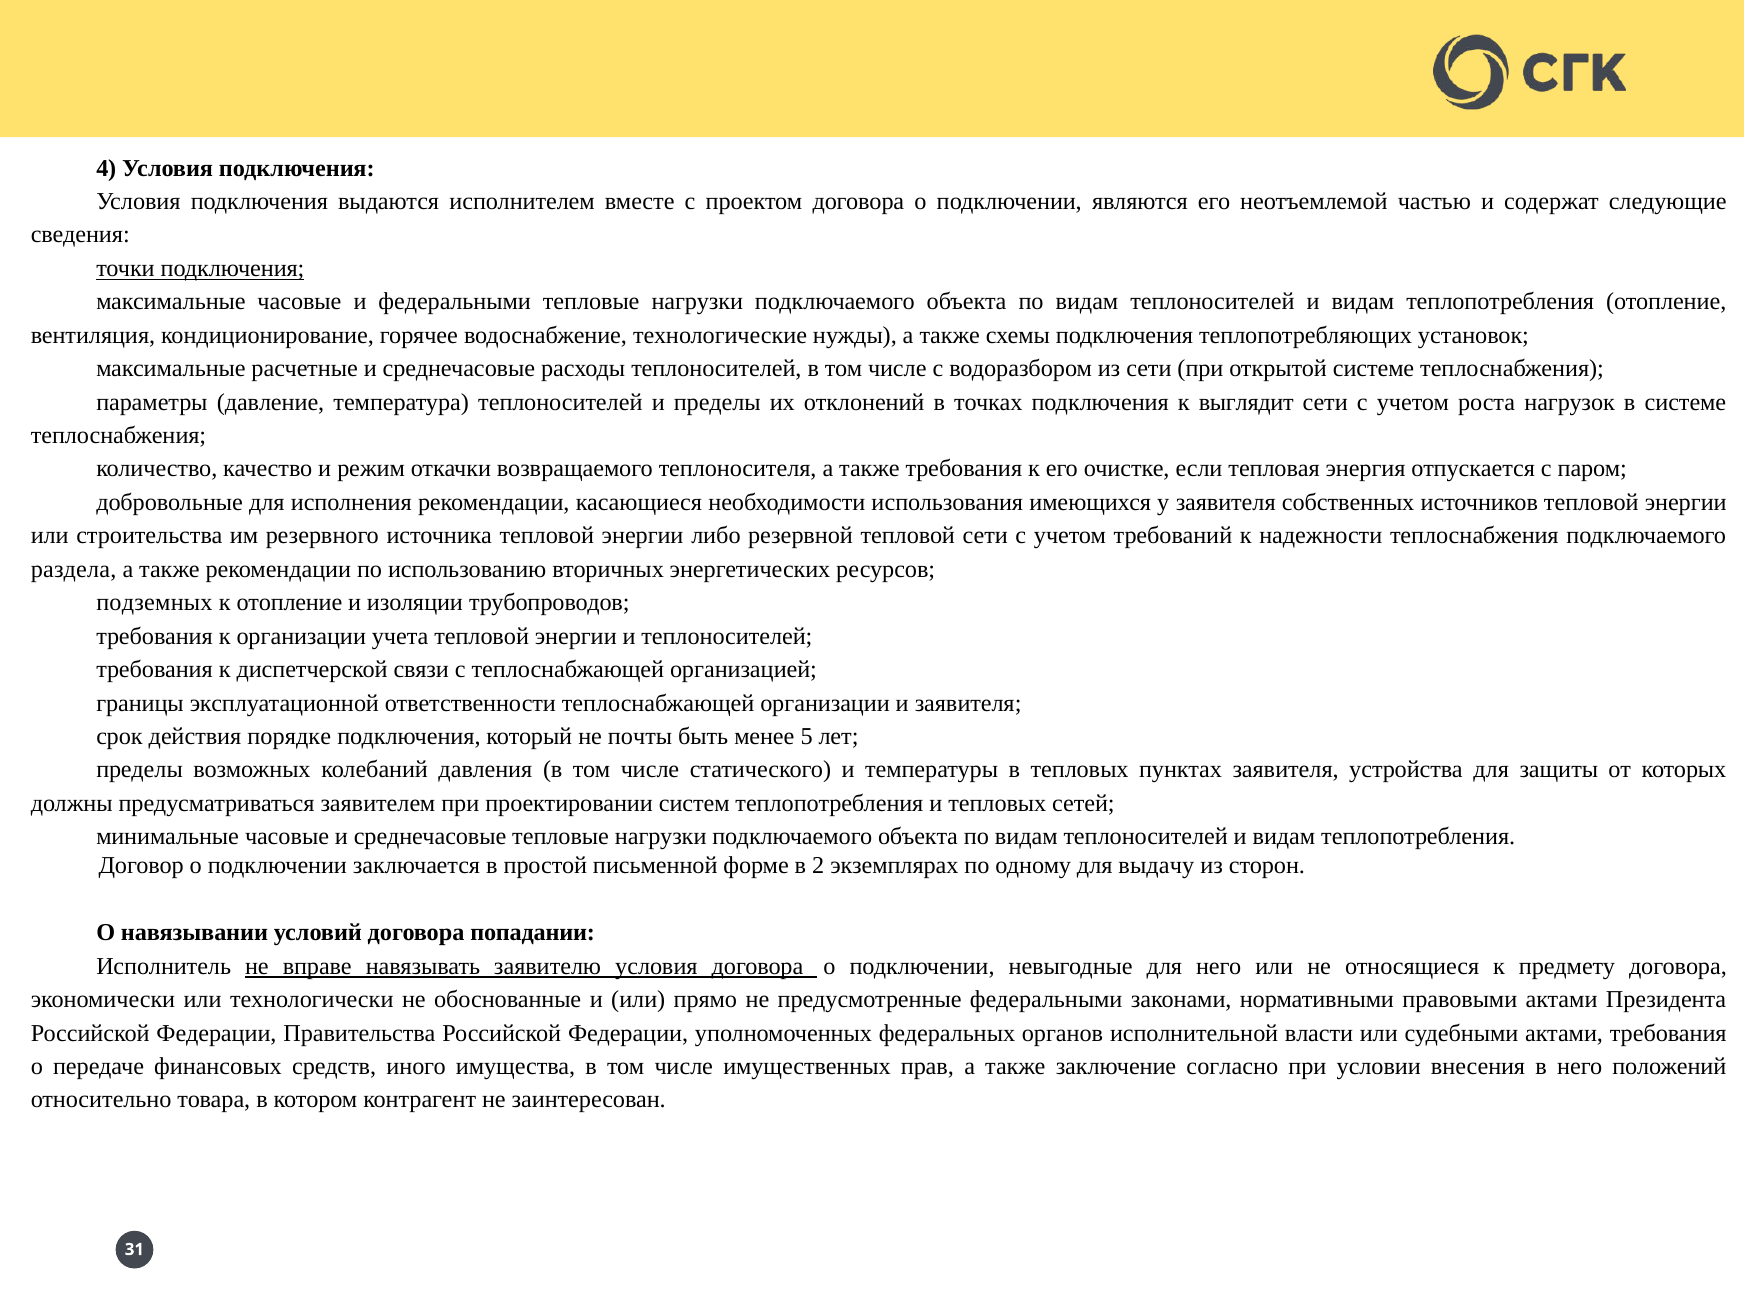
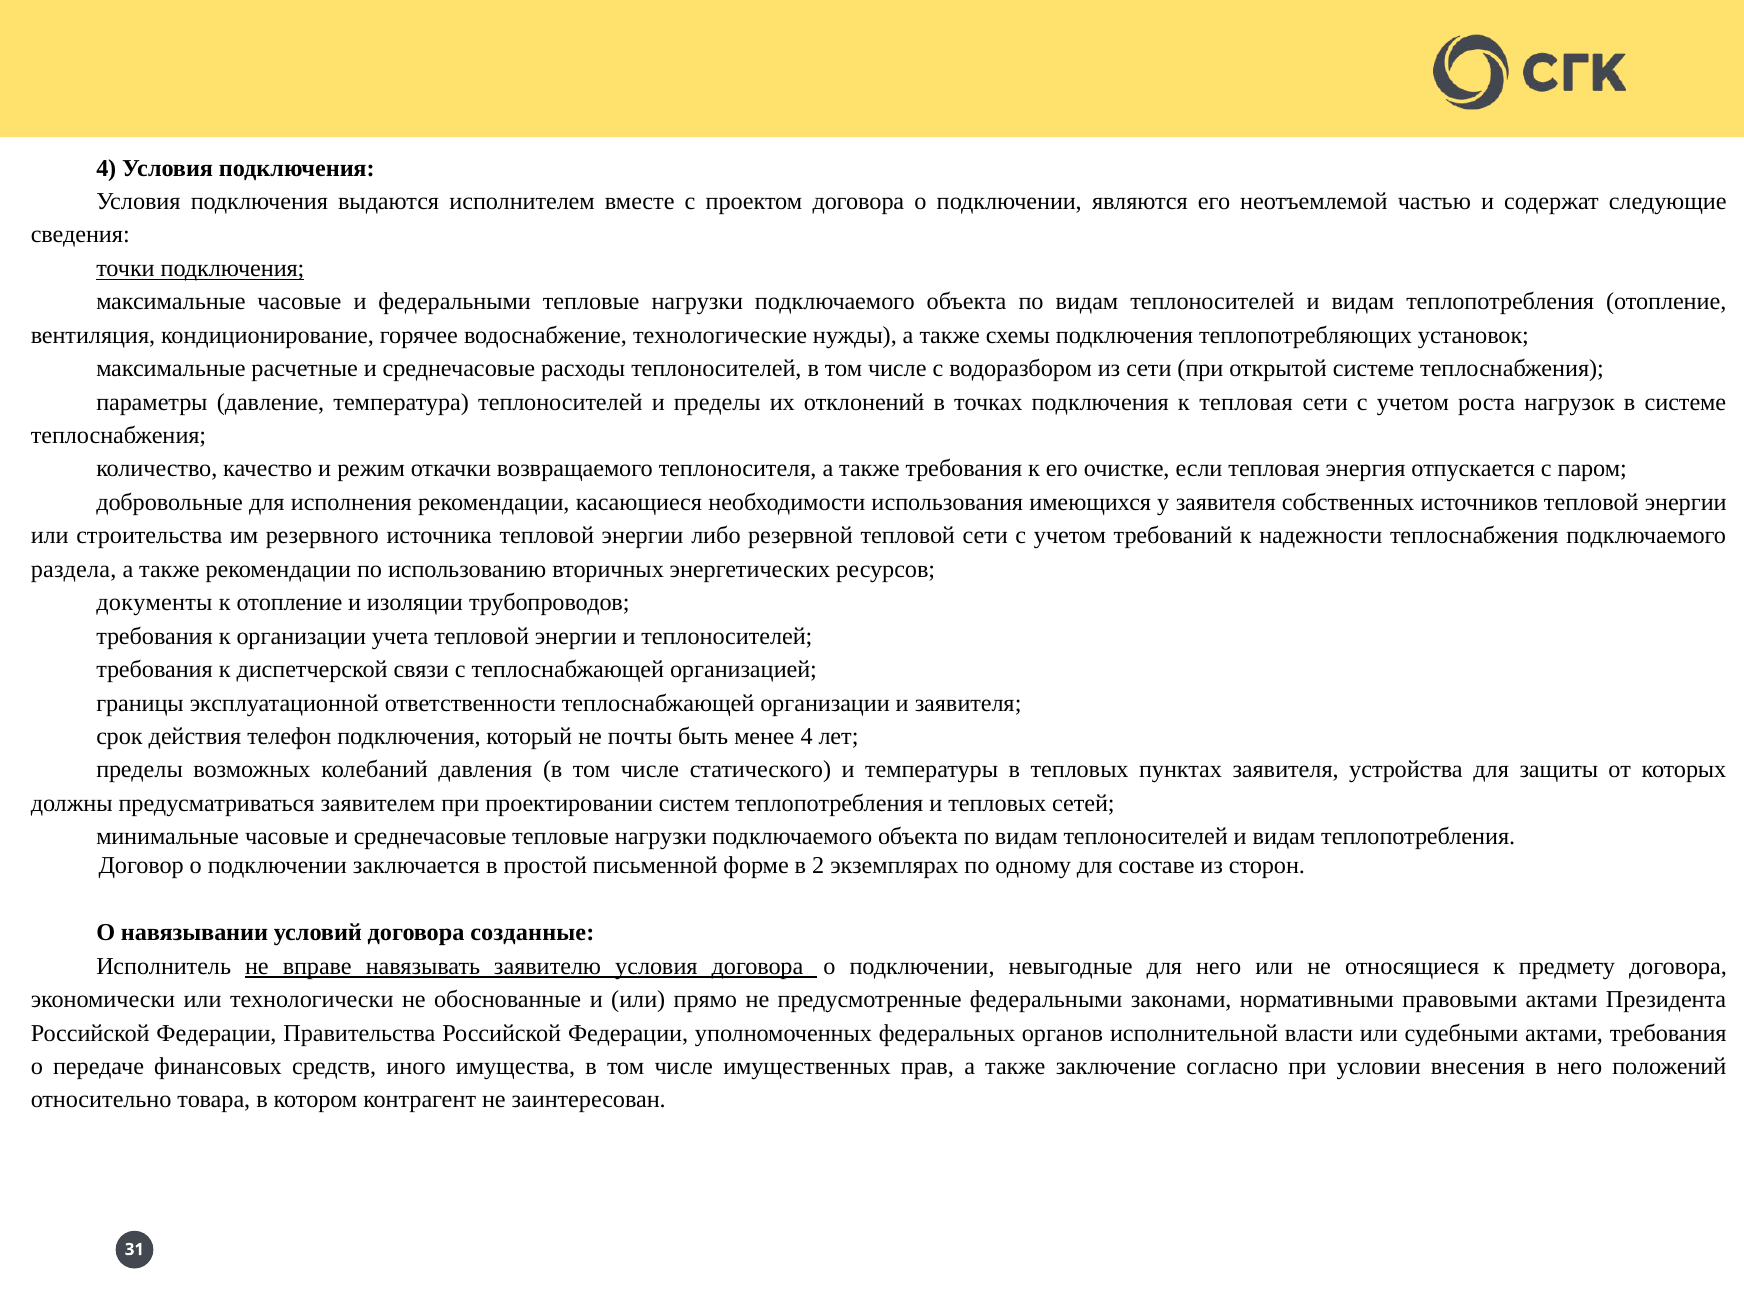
к выглядит: выглядит -> тепловая
подземных: подземных -> документы
порядке: порядке -> телефон
менее 5: 5 -> 4
выдачу: выдачу -> составе
попадании: попадании -> созданные
